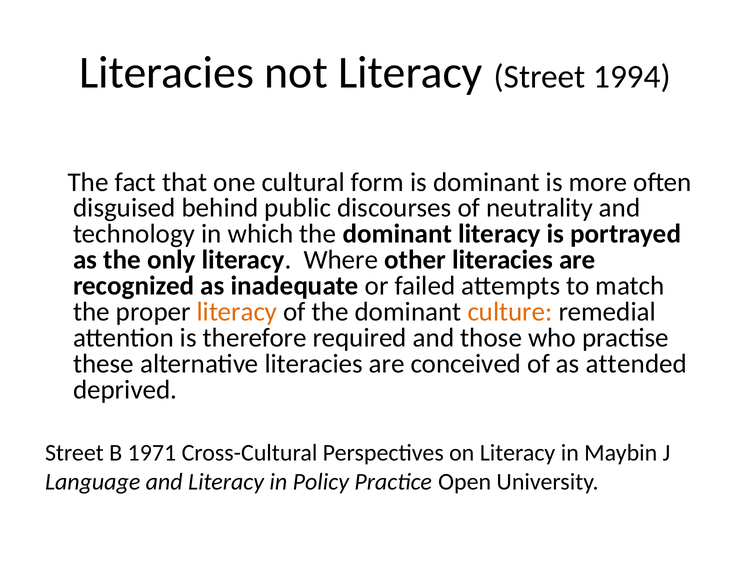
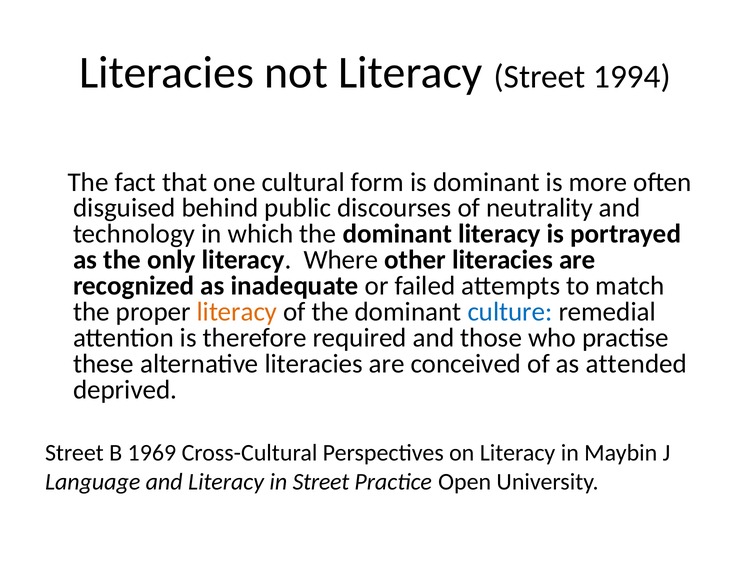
culture colour: orange -> blue
1971: 1971 -> 1969
in Policy: Policy -> Street
